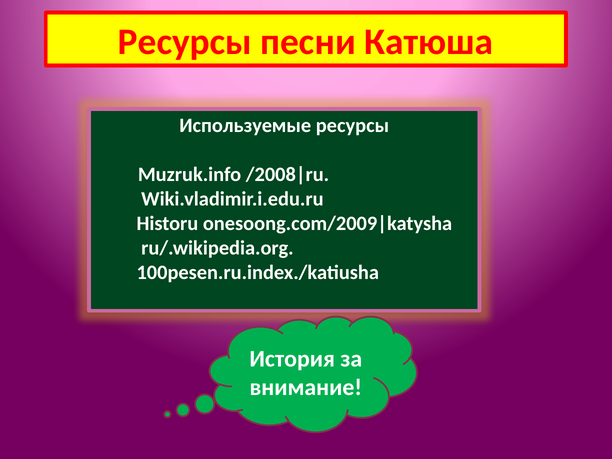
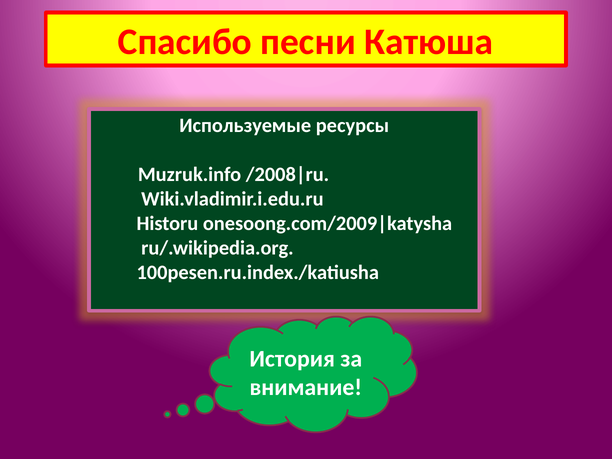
Ресурсы at (185, 42): Ресурсы -> Спасибо
